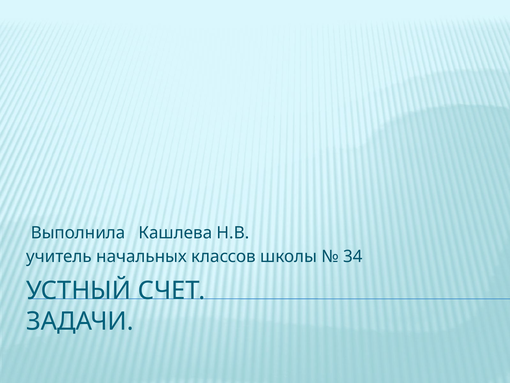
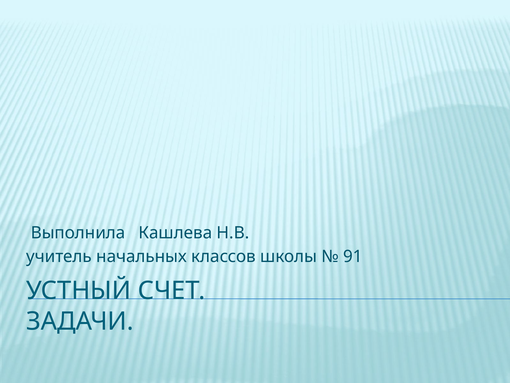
34: 34 -> 91
